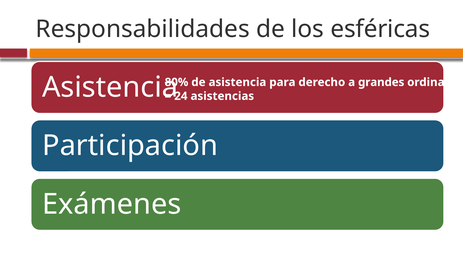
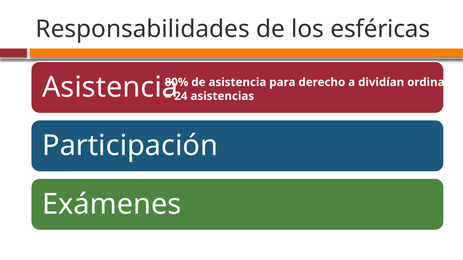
grandes: grandes -> dividían
